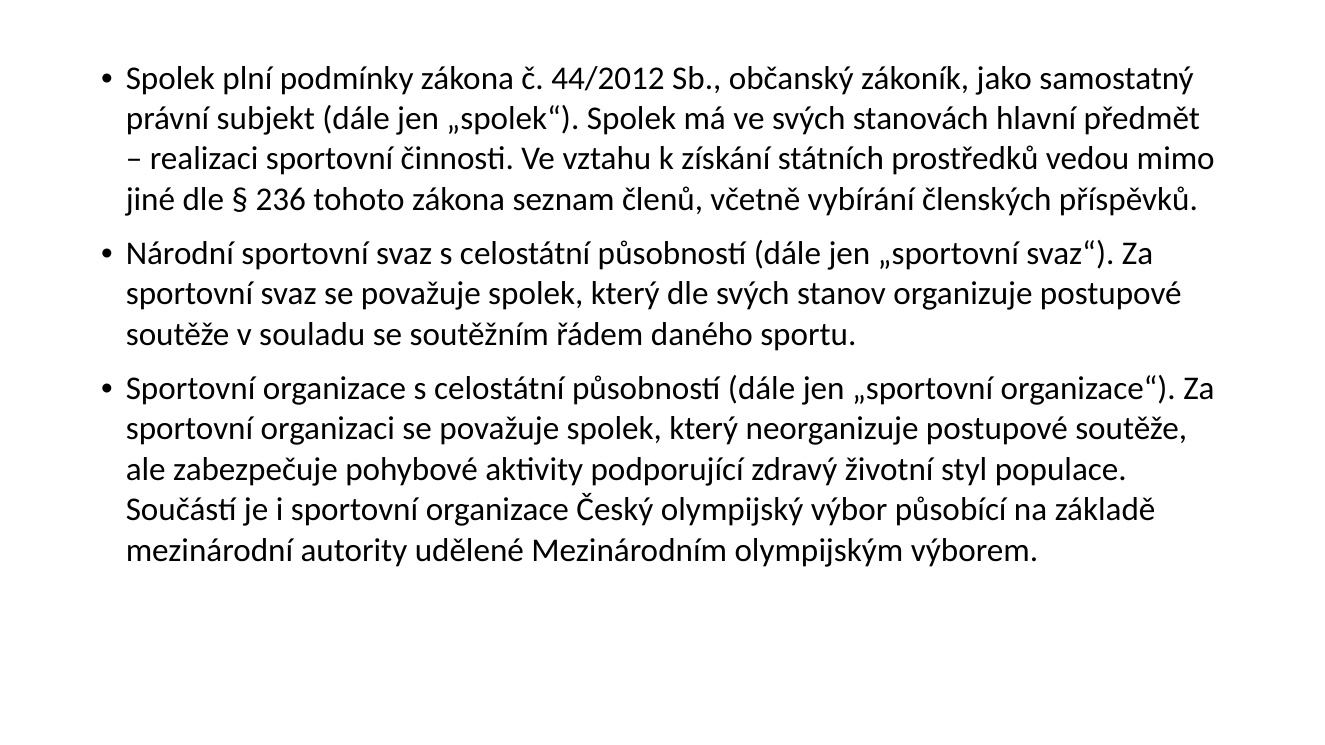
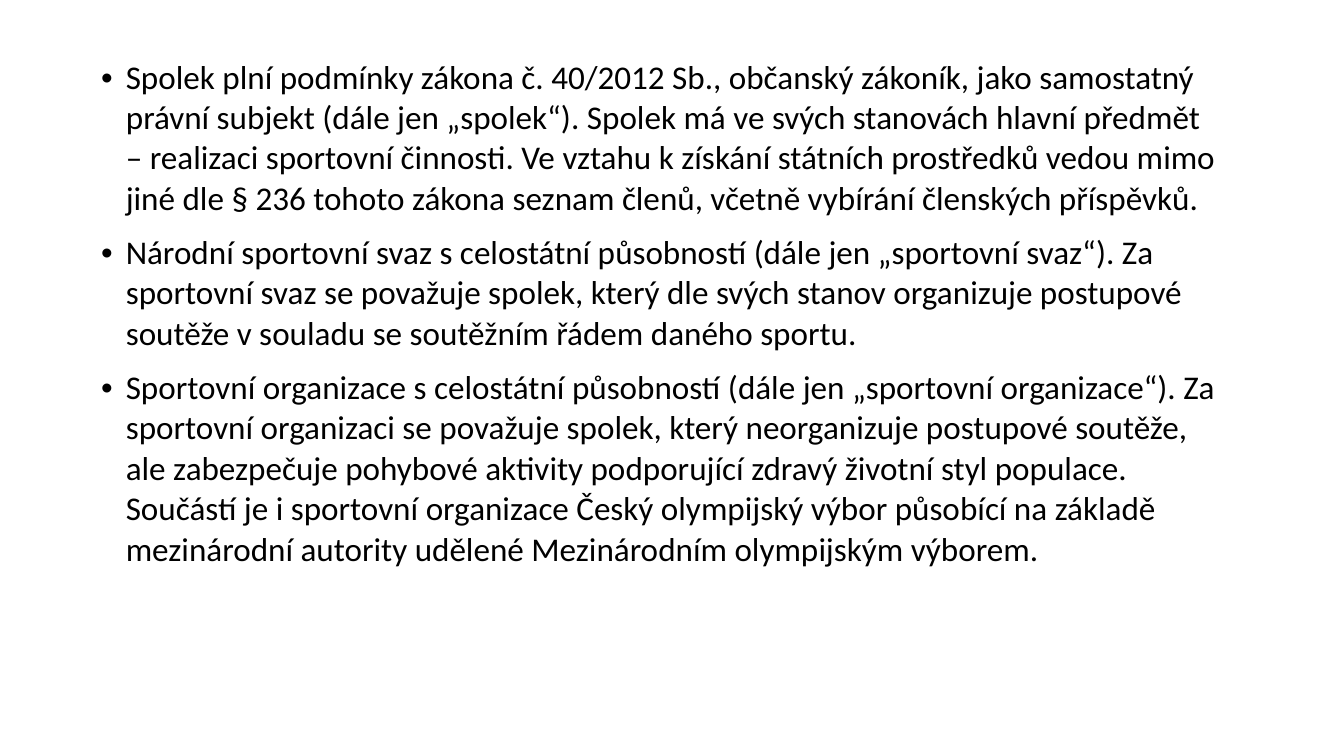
44/2012: 44/2012 -> 40/2012
